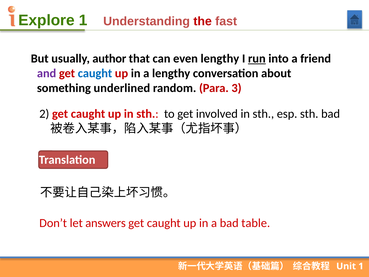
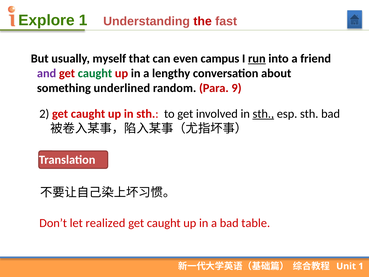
author: author -> myself
even lengthy: lengthy -> campus
caught at (95, 73) colour: blue -> green
3: 3 -> 9
sth at (263, 114) underline: none -> present
answers: answers -> realized
